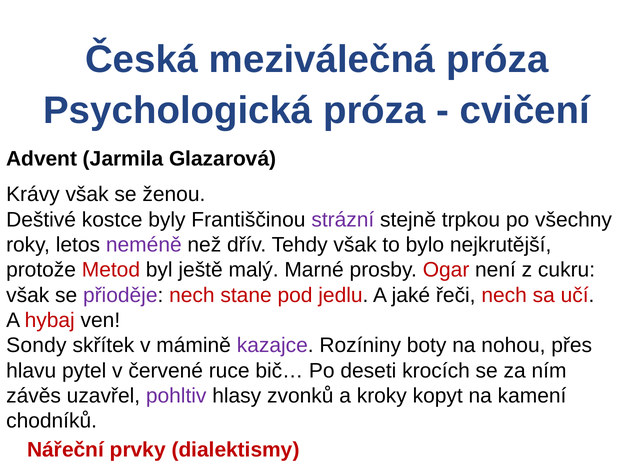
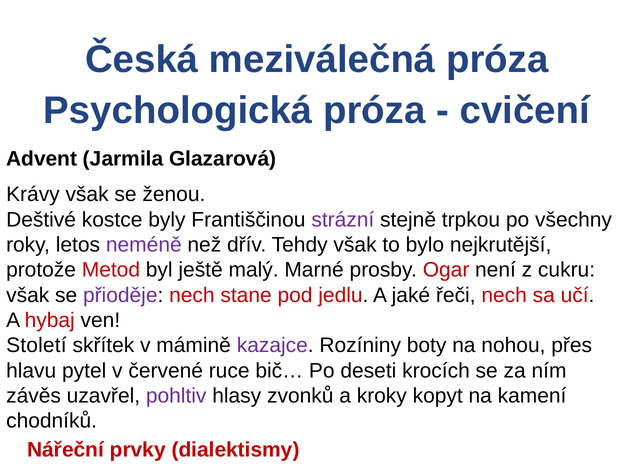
Sondy: Sondy -> Století
